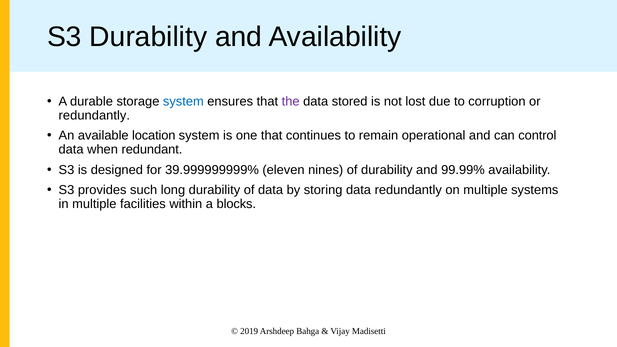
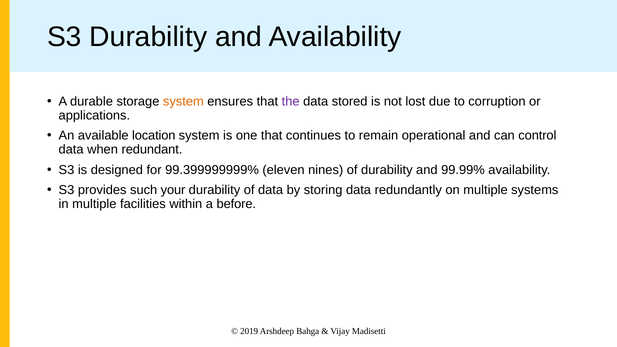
system at (183, 102) colour: blue -> orange
redundantly at (94, 115): redundantly -> applications
39.999999999%: 39.999999999% -> 99.399999999%
long: long -> your
blocks: blocks -> before
